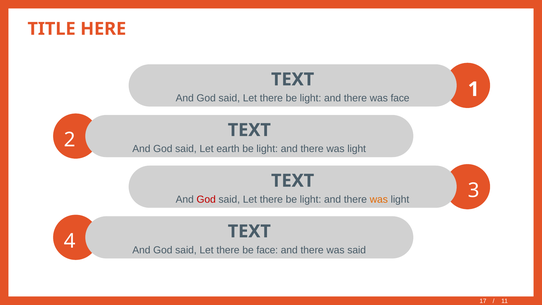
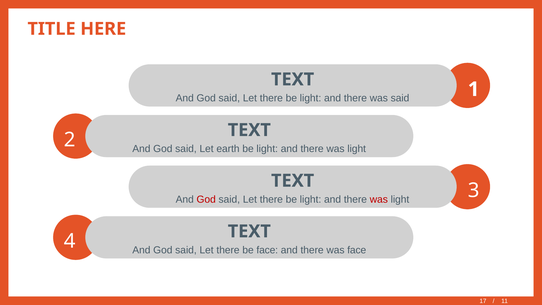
was face: face -> said
was at (379, 199) colour: orange -> red
was said: said -> face
